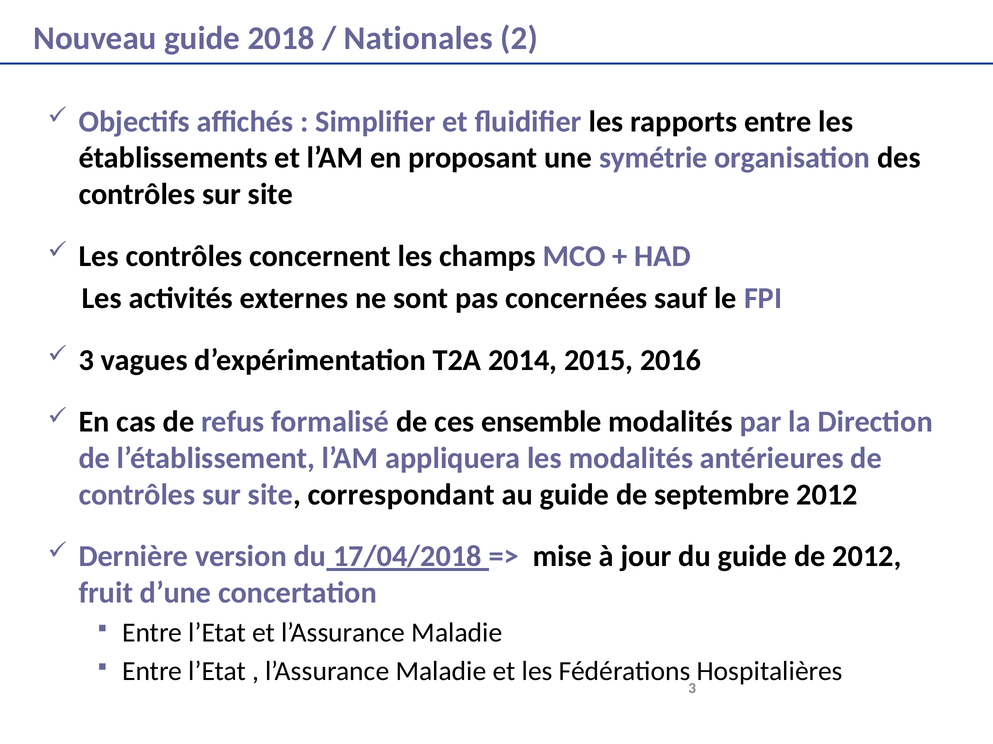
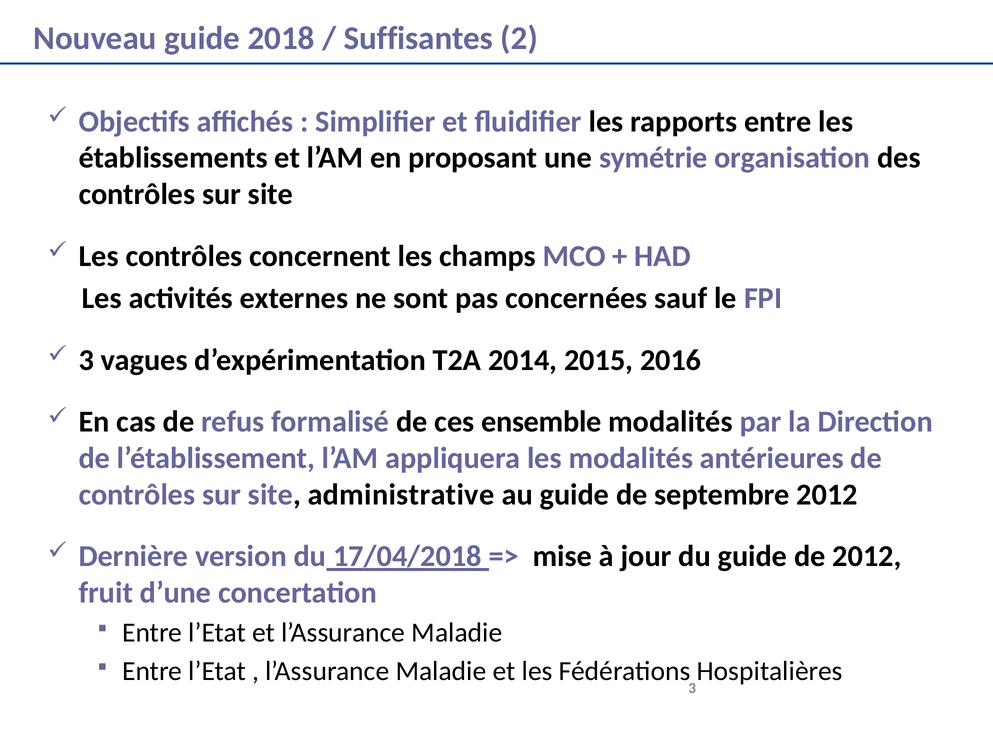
Nationales: Nationales -> Suffisantes
correspondant: correspondant -> administrative
